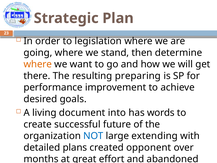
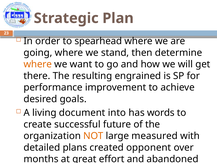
legislation: legislation -> spearhead
preparing: preparing -> engrained
NOT colour: blue -> orange
extending: extending -> measured
